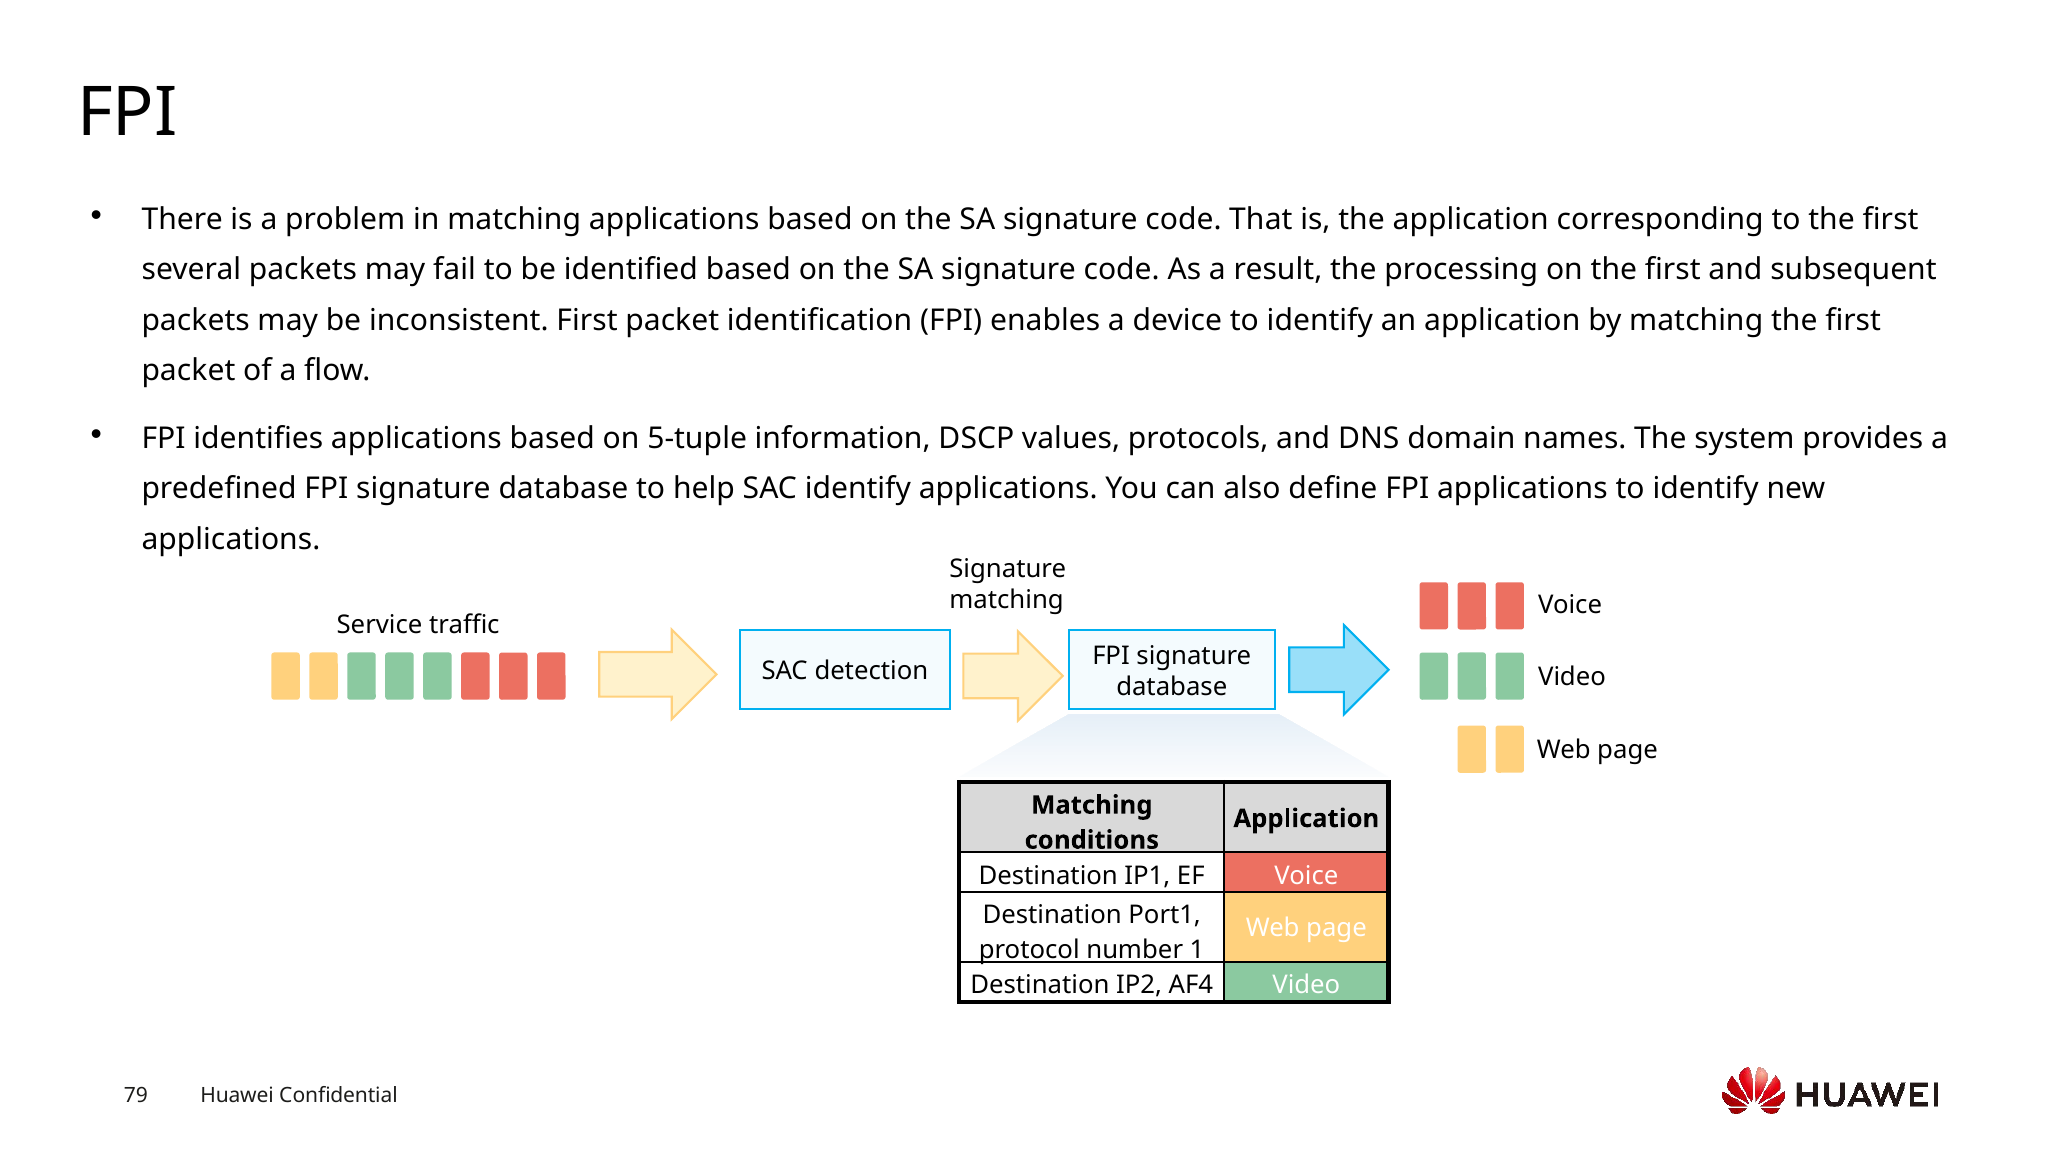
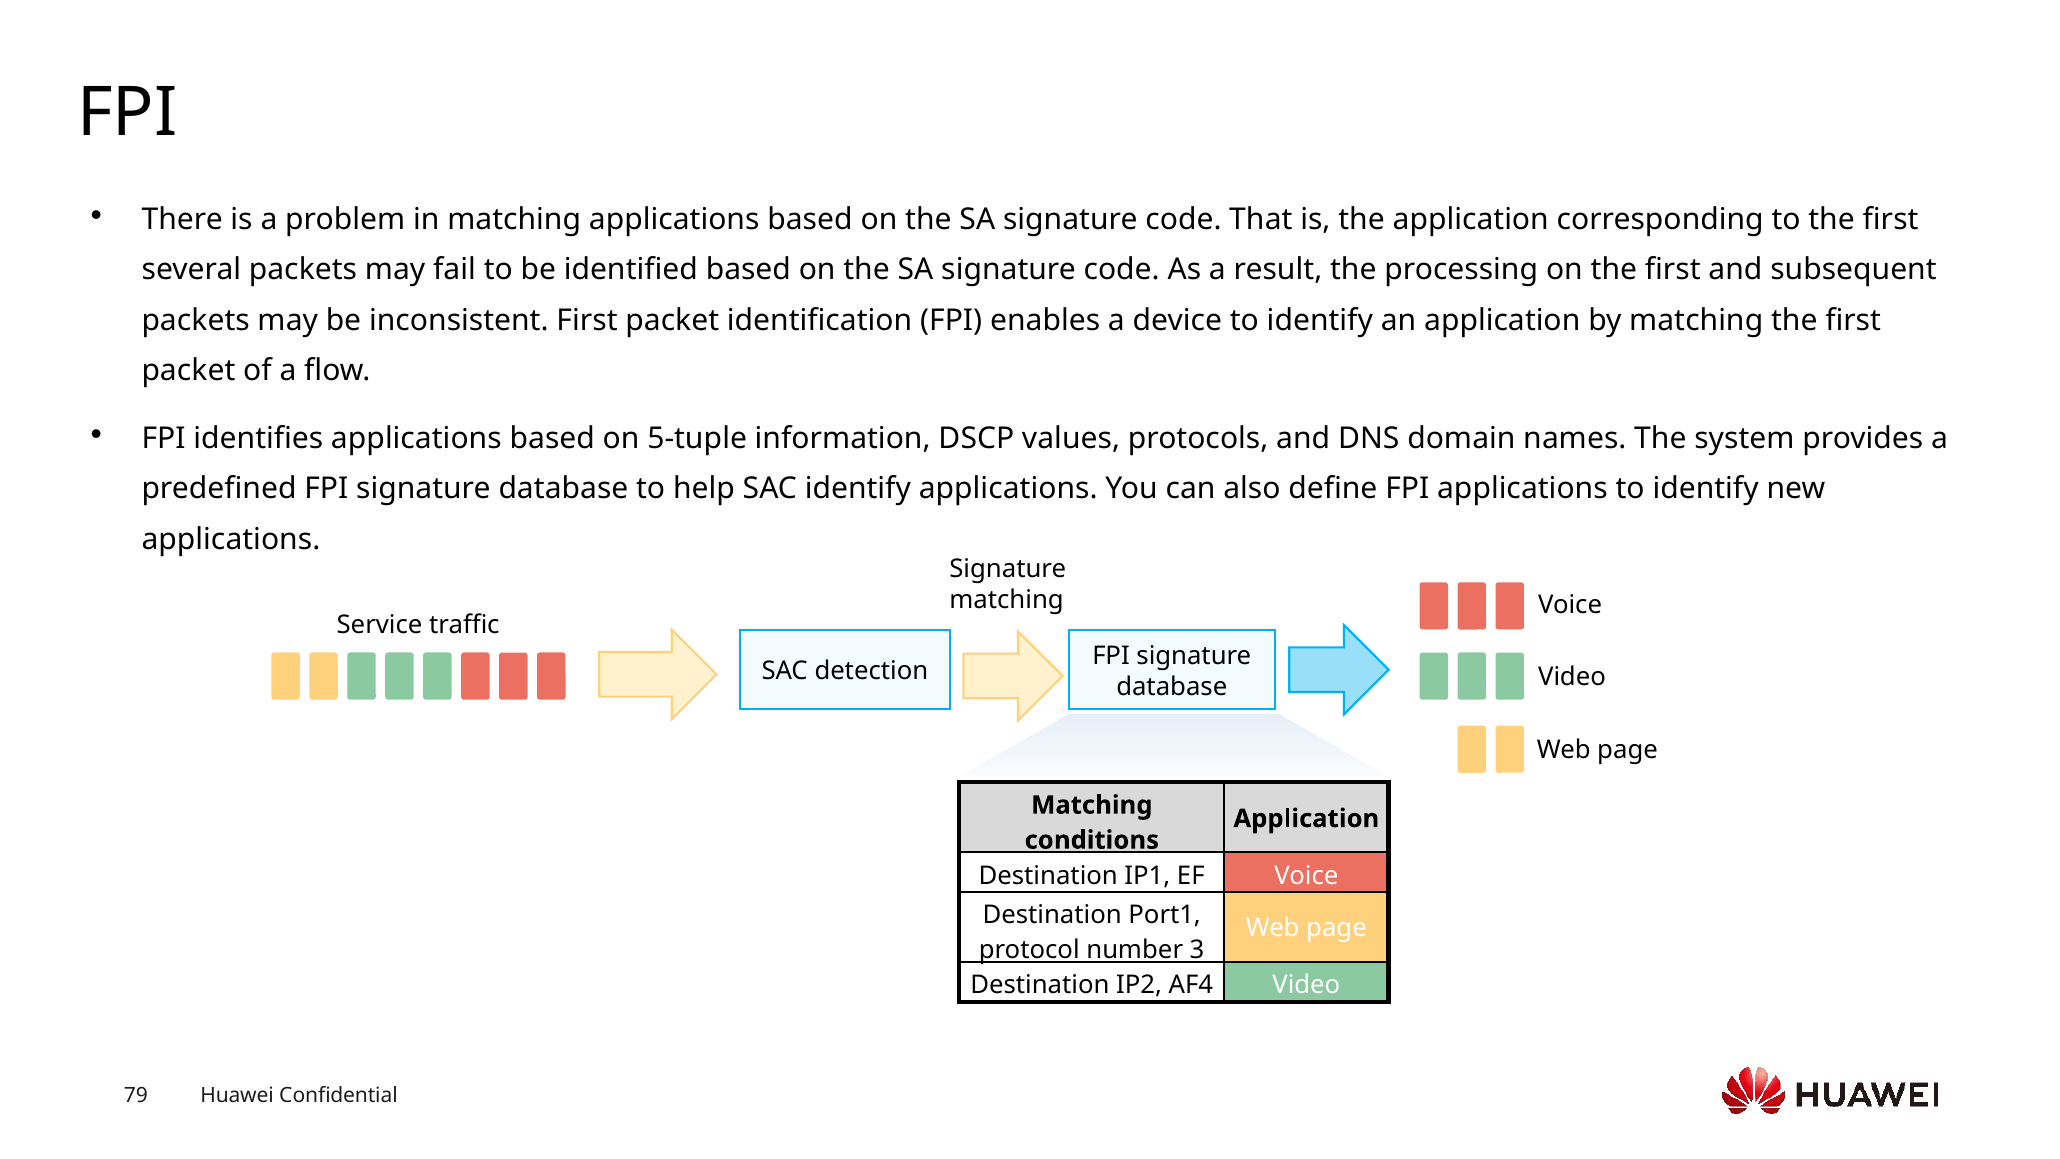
1: 1 -> 3
